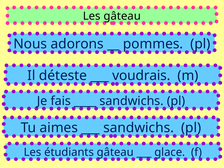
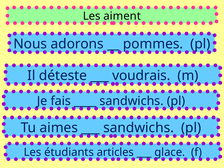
Les gâteau: gâteau -> aiment
étudiants gâteau: gâteau -> articles
